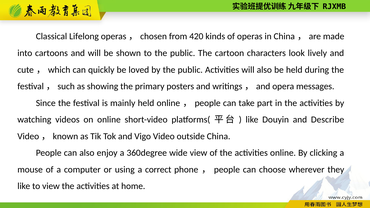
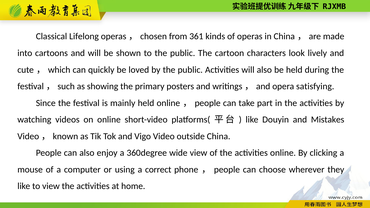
420: 420 -> 361
messages: messages -> satisfying
Describe: Describe -> Mistakes
